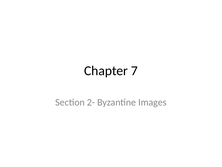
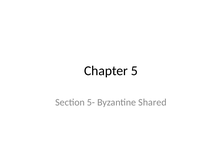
7: 7 -> 5
2-: 2- -> 5-
Images: Images -> Shared
